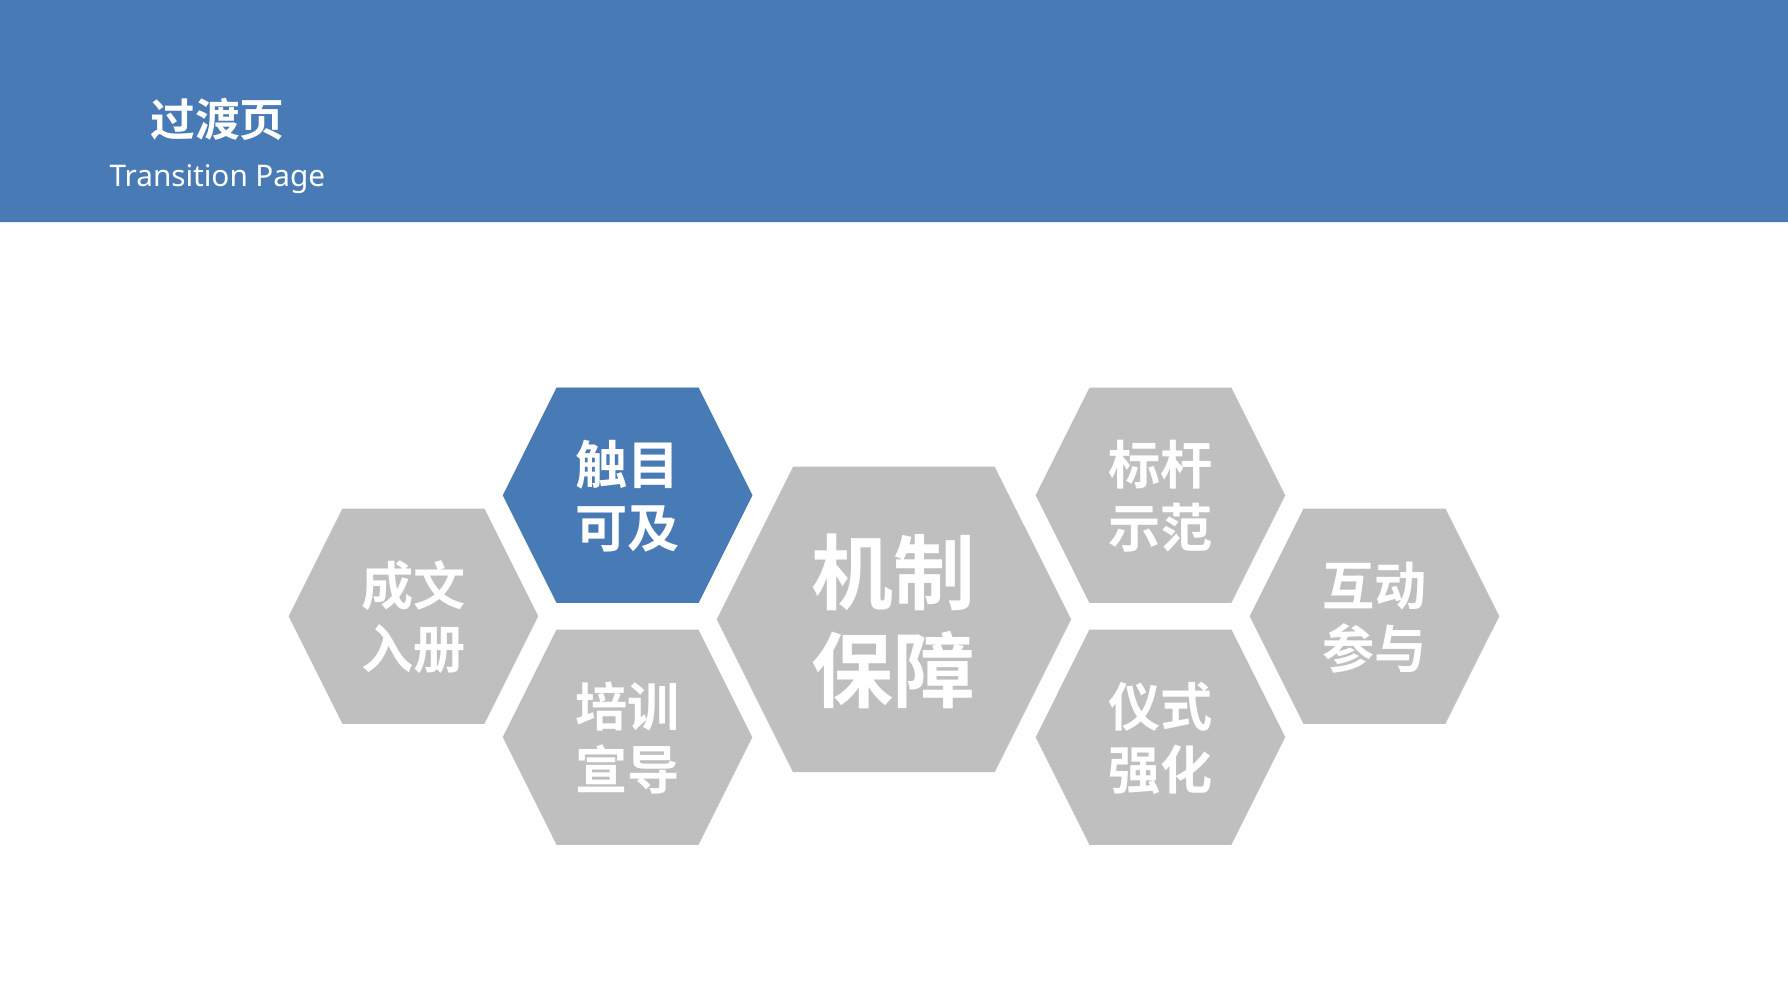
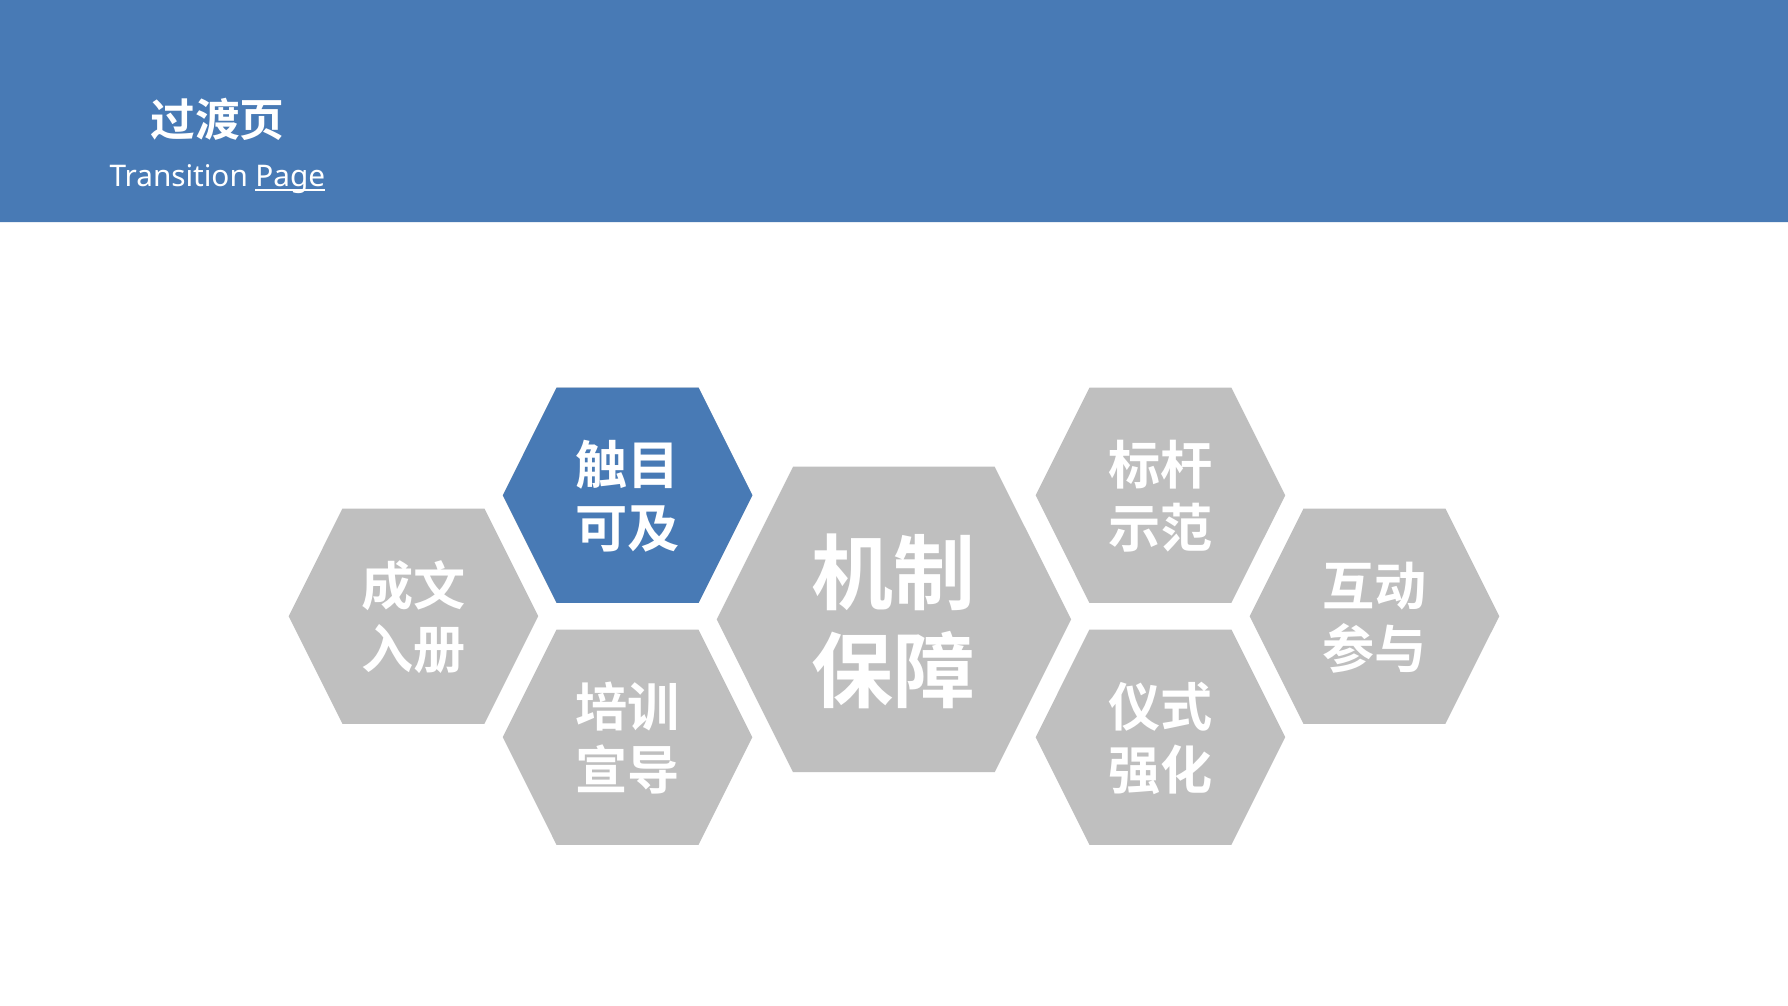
Page underline: none -> present
